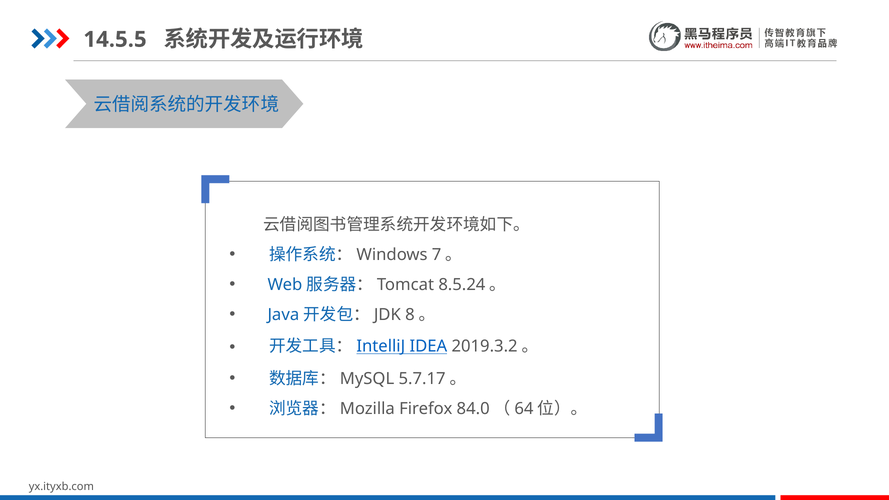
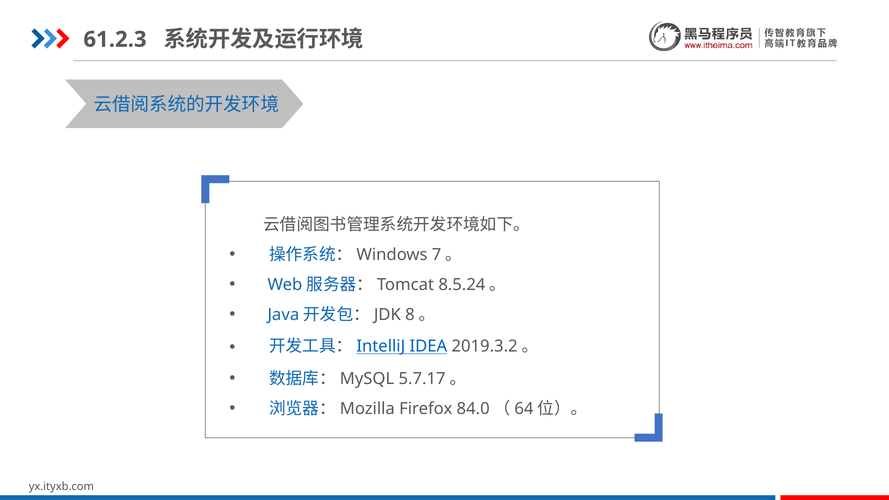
14.5.5: 14.5.5 -> 61.2.3
